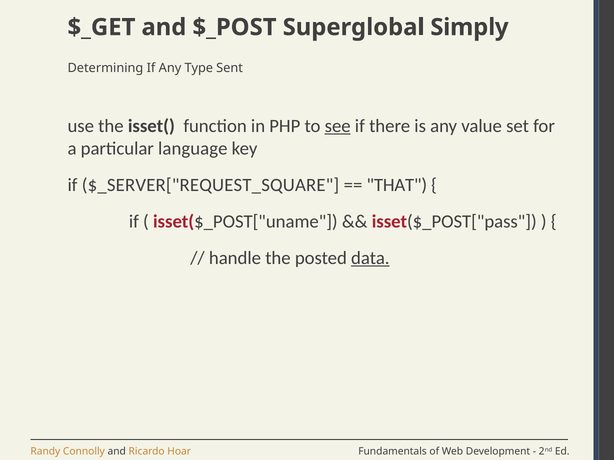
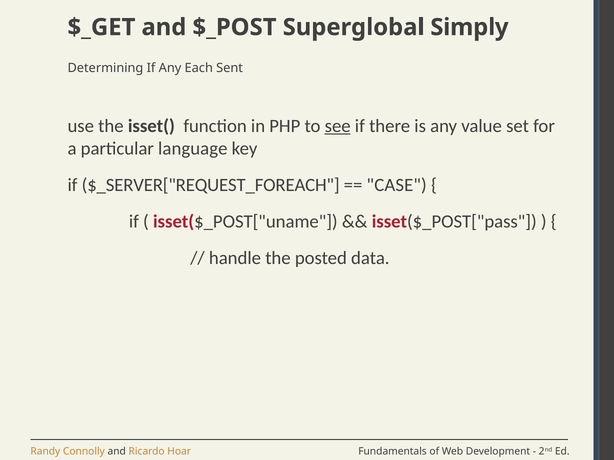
Type: Type -> Each
$_SERVER["REQUEST_SQUARE: $_SERVER["REQUEST_SQUARE -> $_SERVER["REQUEST_FOREACH
THAT: THAT -> CASE
data underline: present -> none
